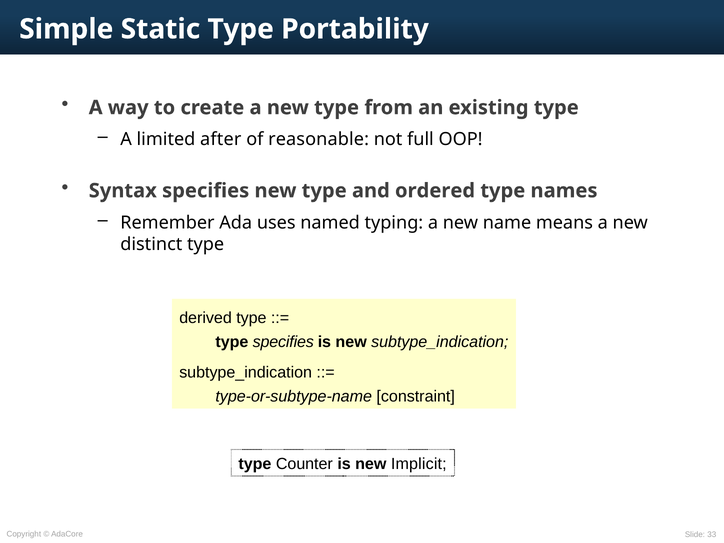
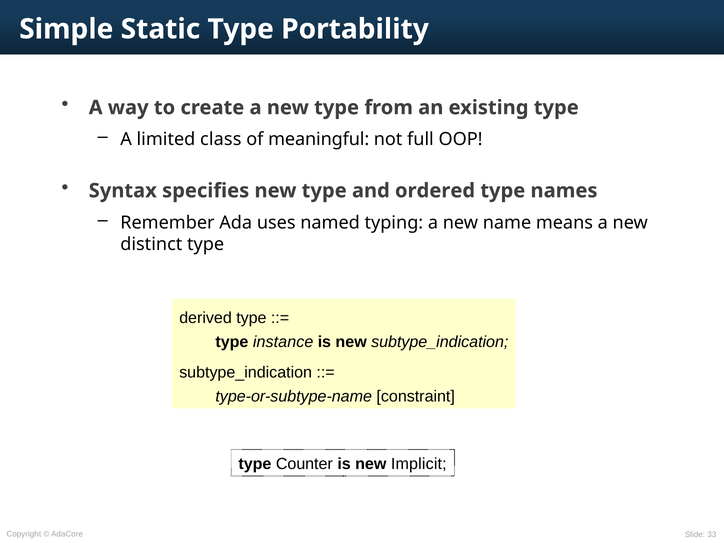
after: after -> class
reasonable: reasonable -> meaningful
type specifies: specifies -> instance
